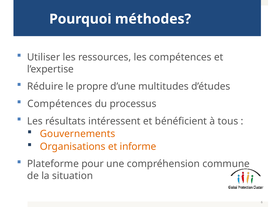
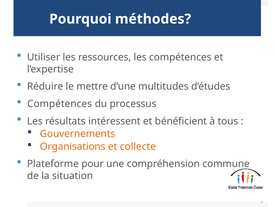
propre: propre -> mettre
informe: informe -> collecte
